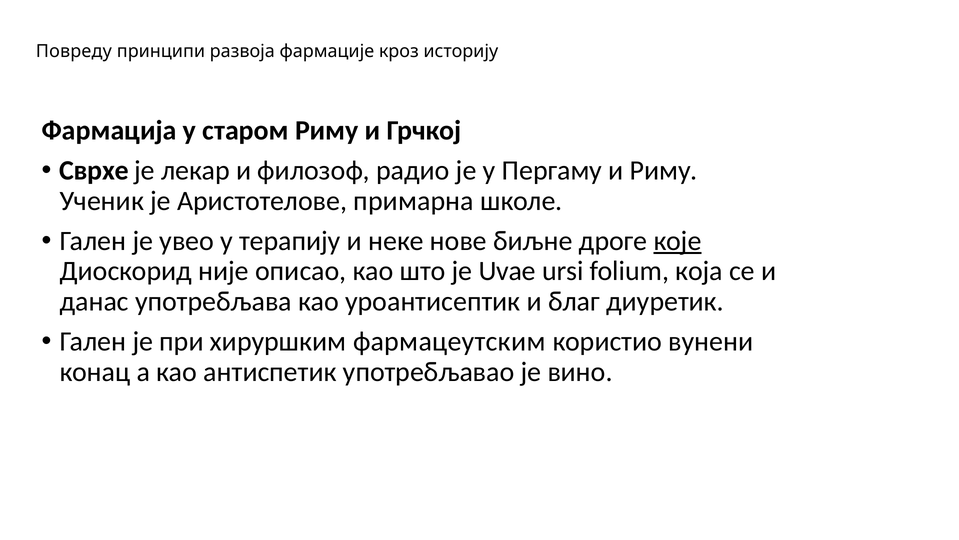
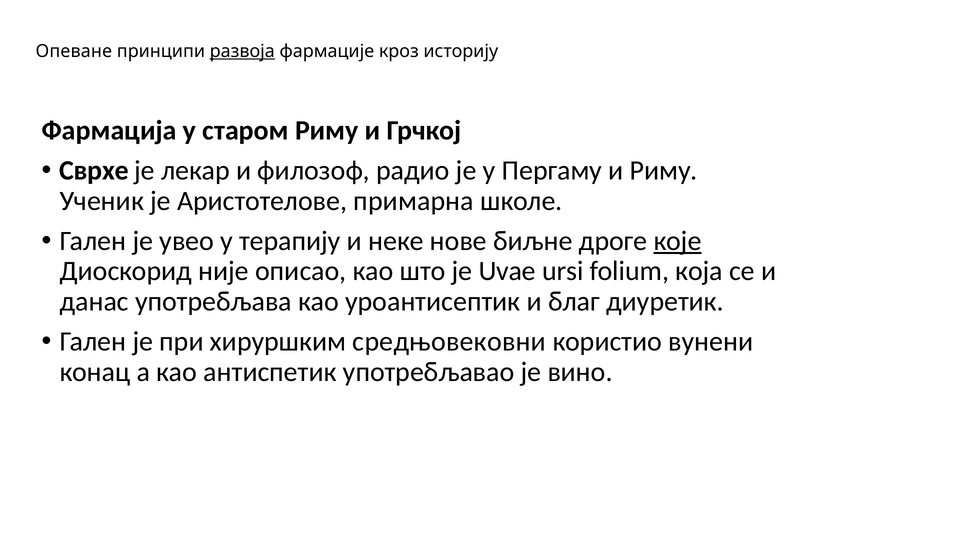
Повреду: Повреду -> Опеване
развоја underline: none -> present
фармацеутским: фармацеутским -> средњовековни
